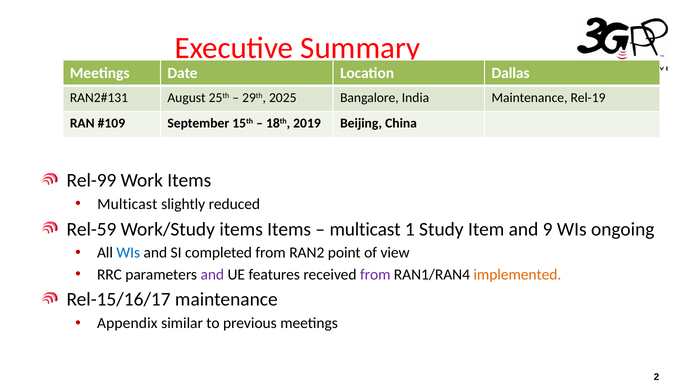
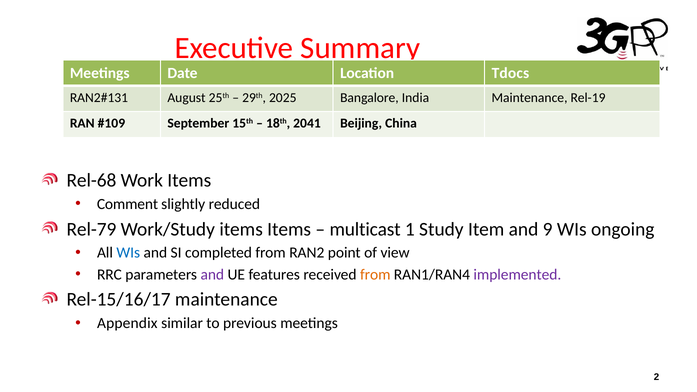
Dallas: Dallas -> Tdocs
2019: 2019 -> 2041
Rel-99: Rel-99 -> Rel-68
Multicast at (127, 204): Multicast -> Comment
Rel-59: Rel-59 -> Rel-79
from at (375, 275) colour: purple -> orange
implemented colour: orange -> purple
